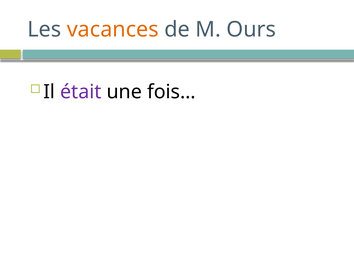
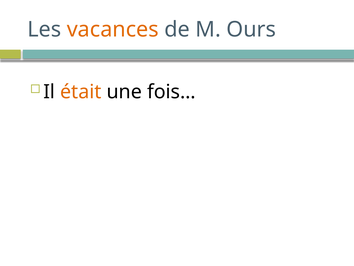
était colour: purple -> orange
